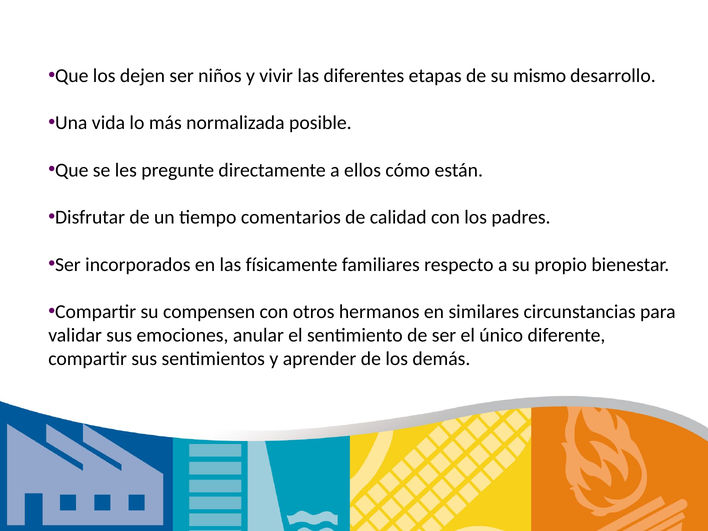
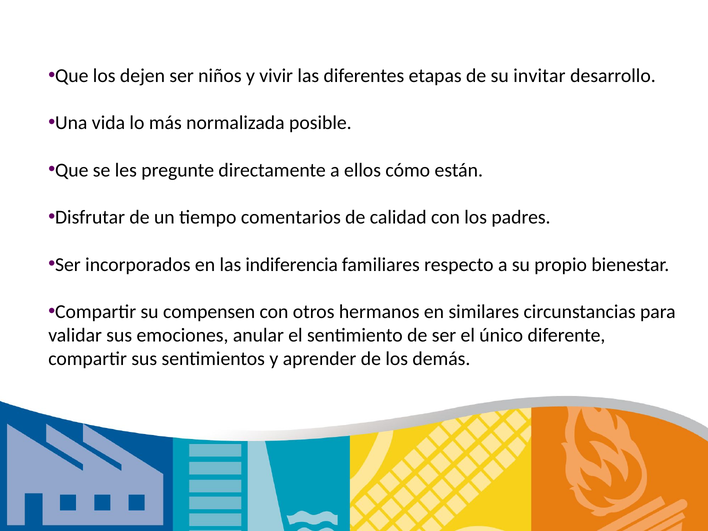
mismo: mismo -> invitar
físicamente: físicamente -> indiferencia
